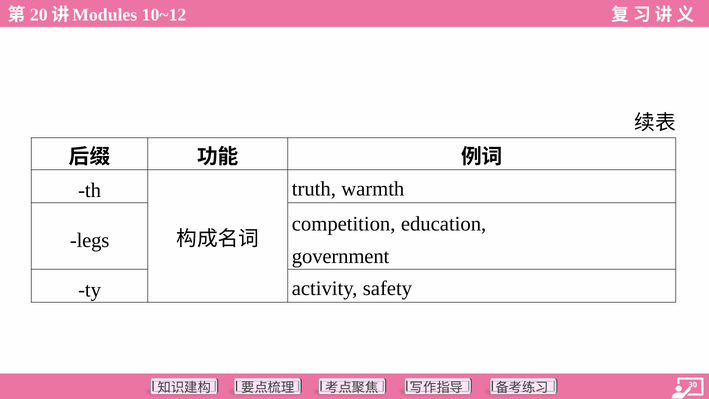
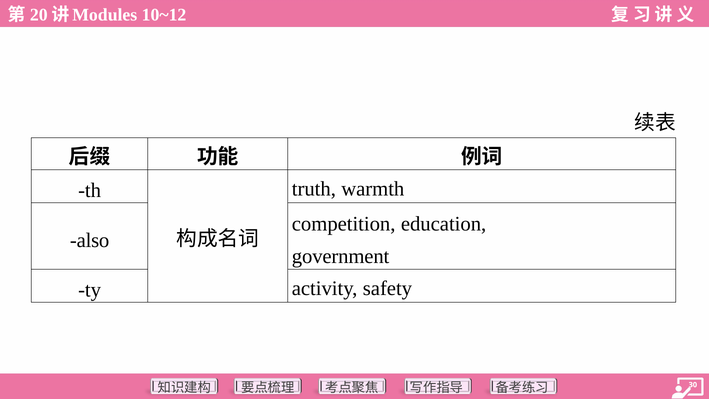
legs: legs -> also
